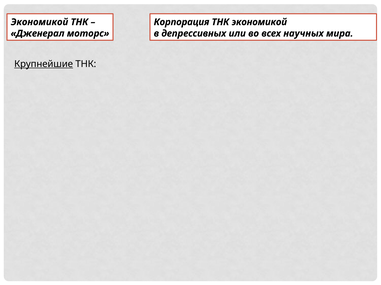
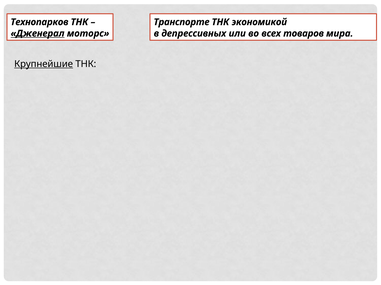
Экономикой at (39, 22): Экономикой -> Технопарков
Корпорация: Корпорация -> Транспорте
Дженерал underline: none -> present
научных: научных -> товаров
